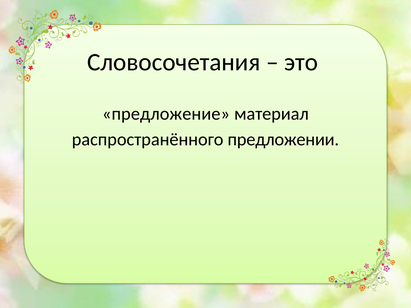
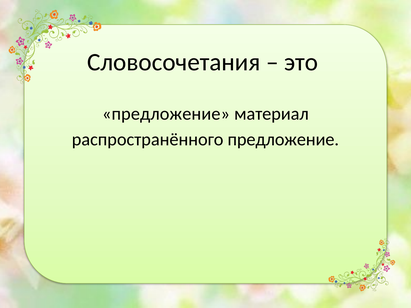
распространённого предложении: предложении -> предложение
